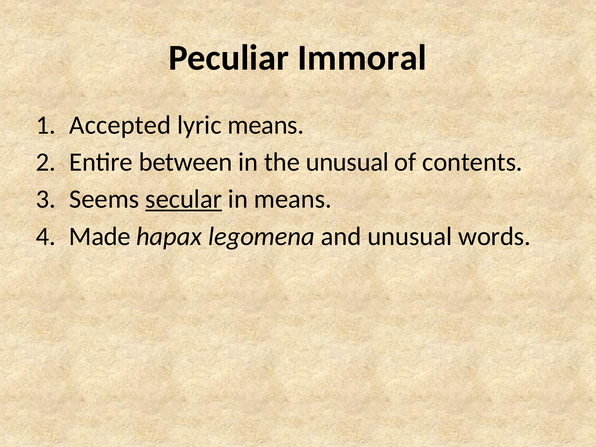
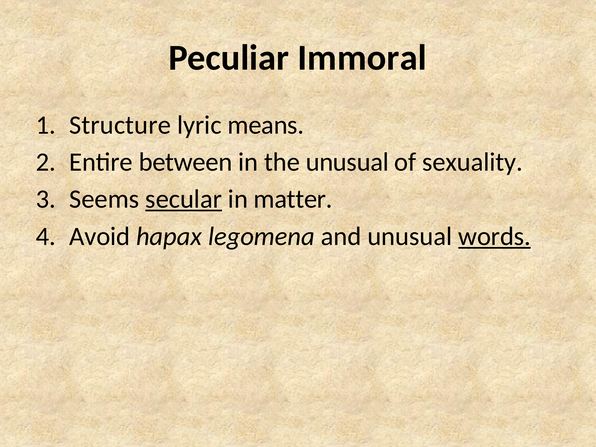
Accepted: Accepted -> Structure
contents: contents -> sexuality
in means: means -> matter
Made: Made -> Avoid
words underline: none -> present
